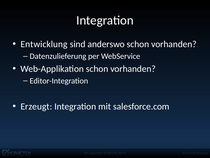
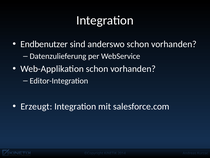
Entwicklung: Entwicklung -> Endbenutzer
